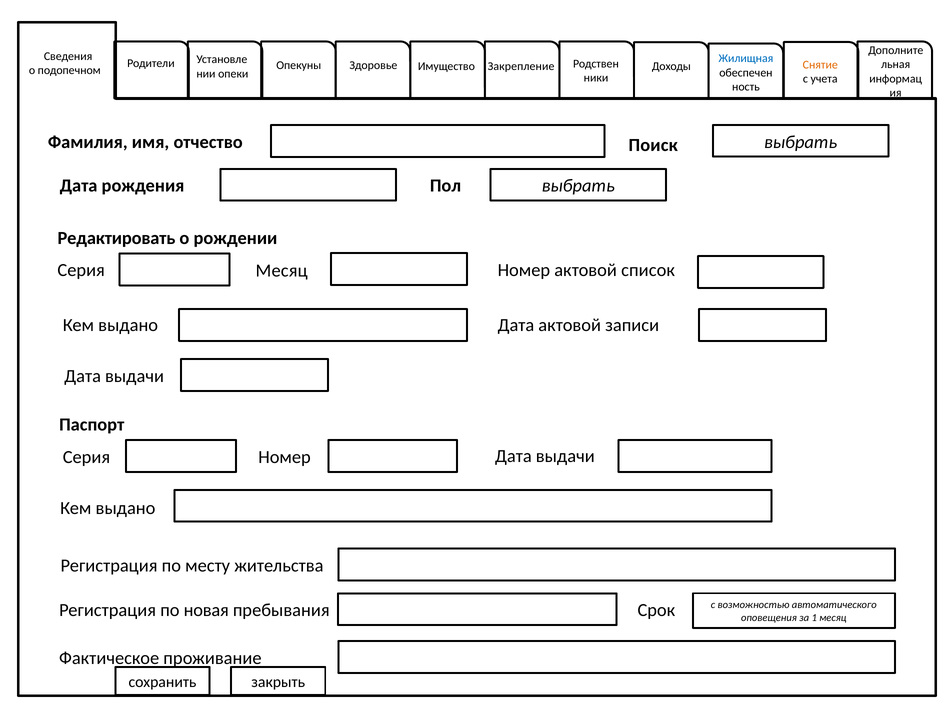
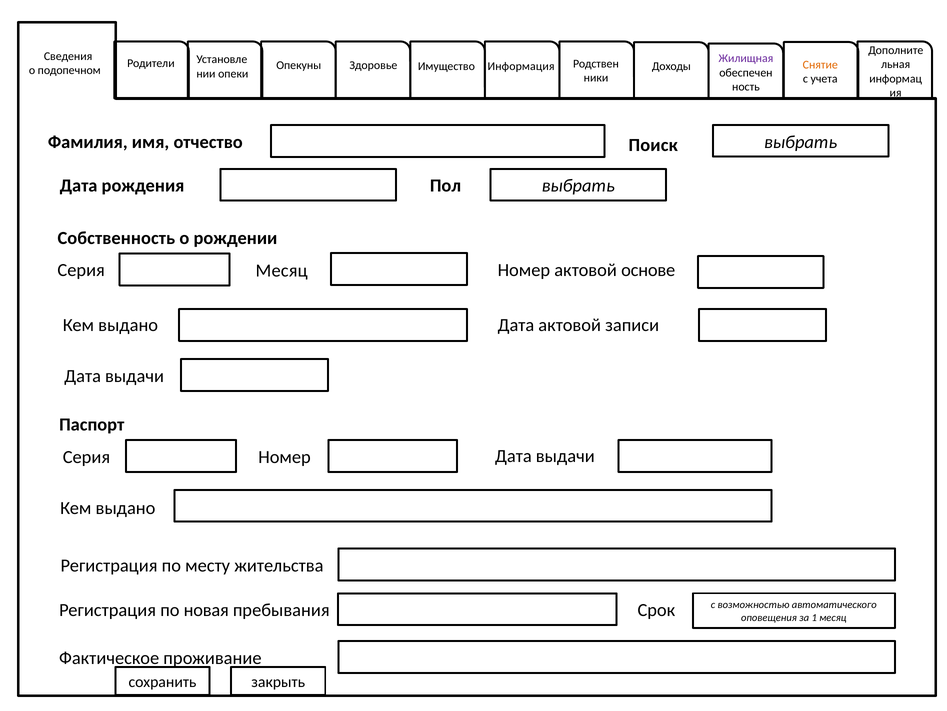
Жилищная colour: blue -> purple
Закрепление: Закрепление -> Информация
Редактировать: Редактировать -> Собственность
список: список -> основе
